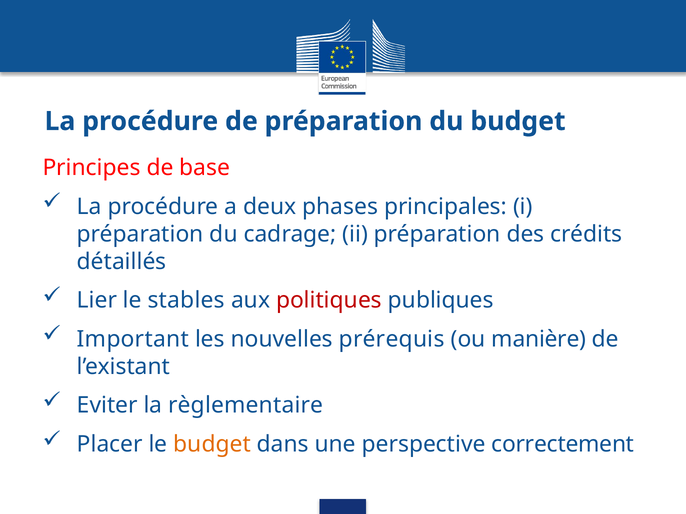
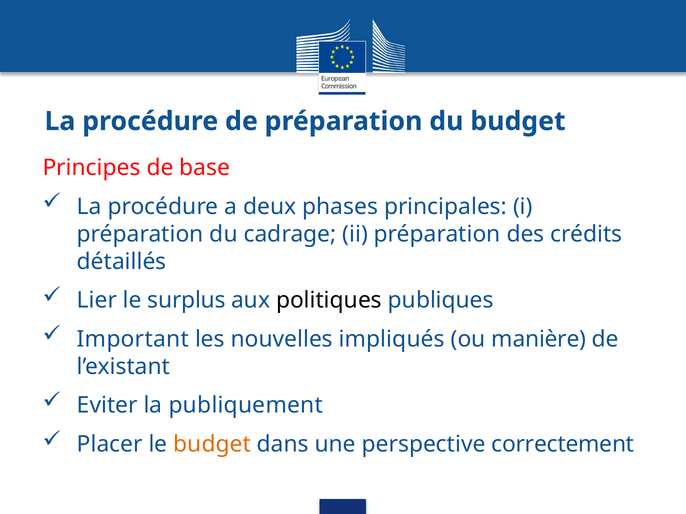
stables: stables -> surplus
politiques colour: red -> black
prérequis: prérequis -> impliqués
règlementaire: règlementaire -> publiquement
